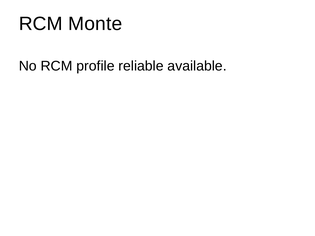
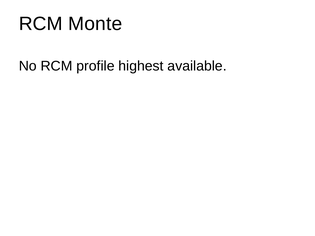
reliable: reliable -> highest
